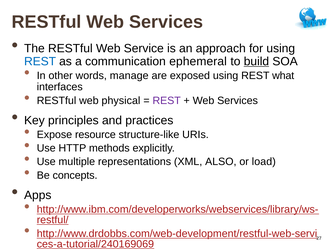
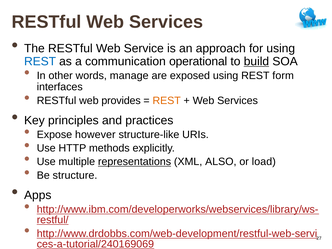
ephemeral: ephemeral -> operational
what: what -> form
physical: physical -> provides
REST at (167, 101) colour: purple -> orange
resource: resource -> however
representations underline: none -> present
concepts: concepts -> structure
